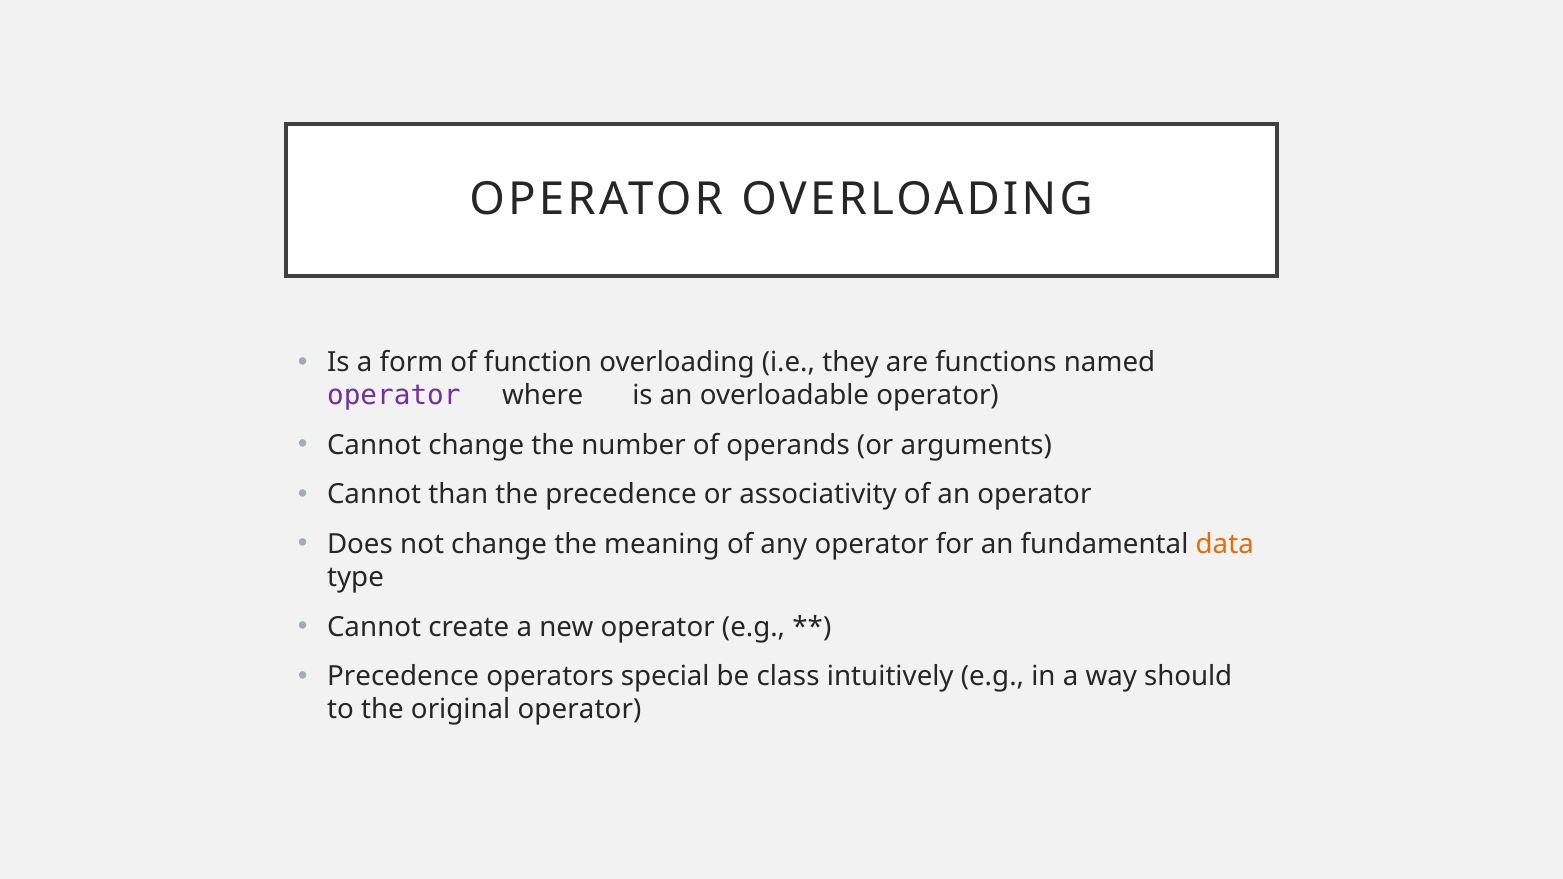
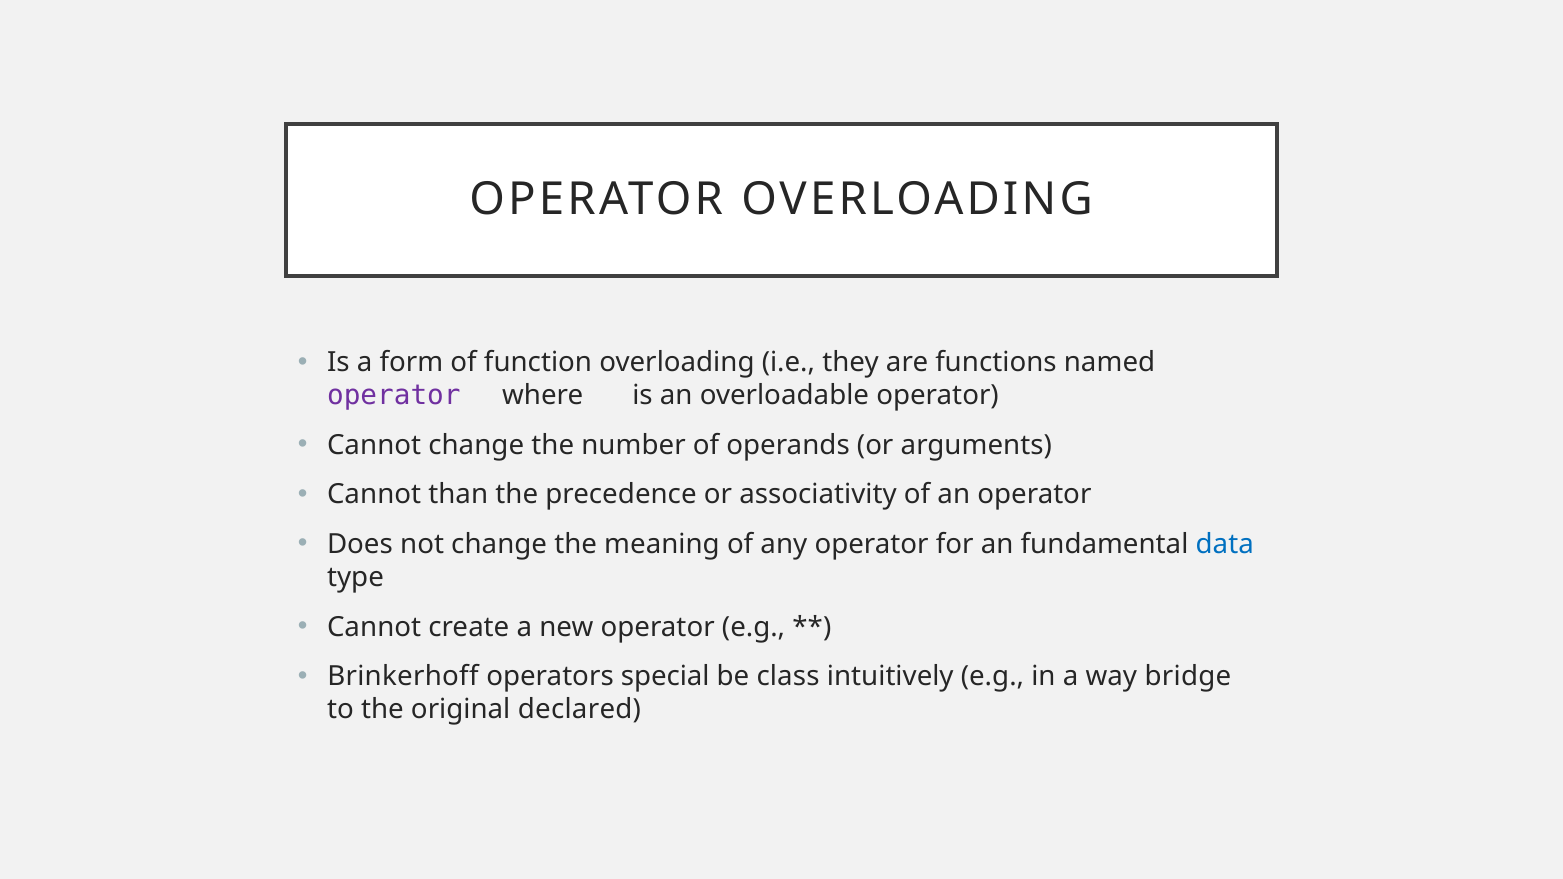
data colour: orange -> blue
Precedence at (403, 677): Precedence -> Brinkerhoff
should: should -> bridge
original operator: operator -> declared
